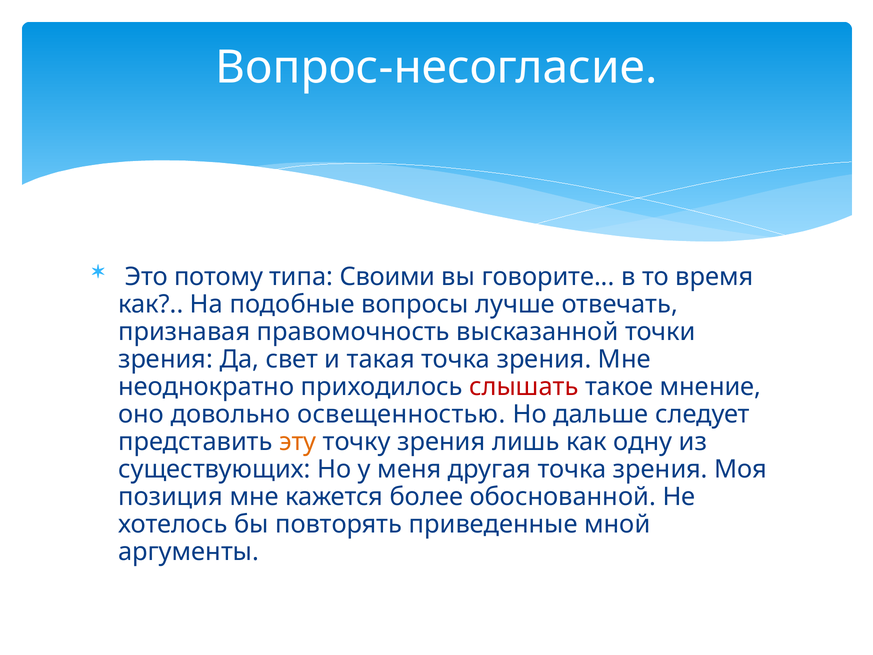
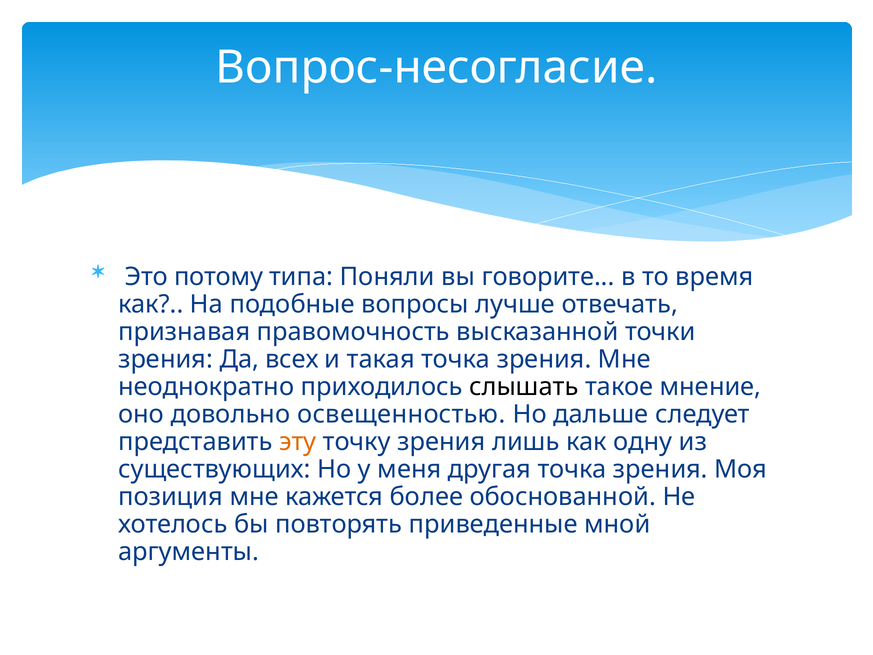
Своими: Своими -> Поняли
свет: свет -> всех
слышать colour: red -> black
